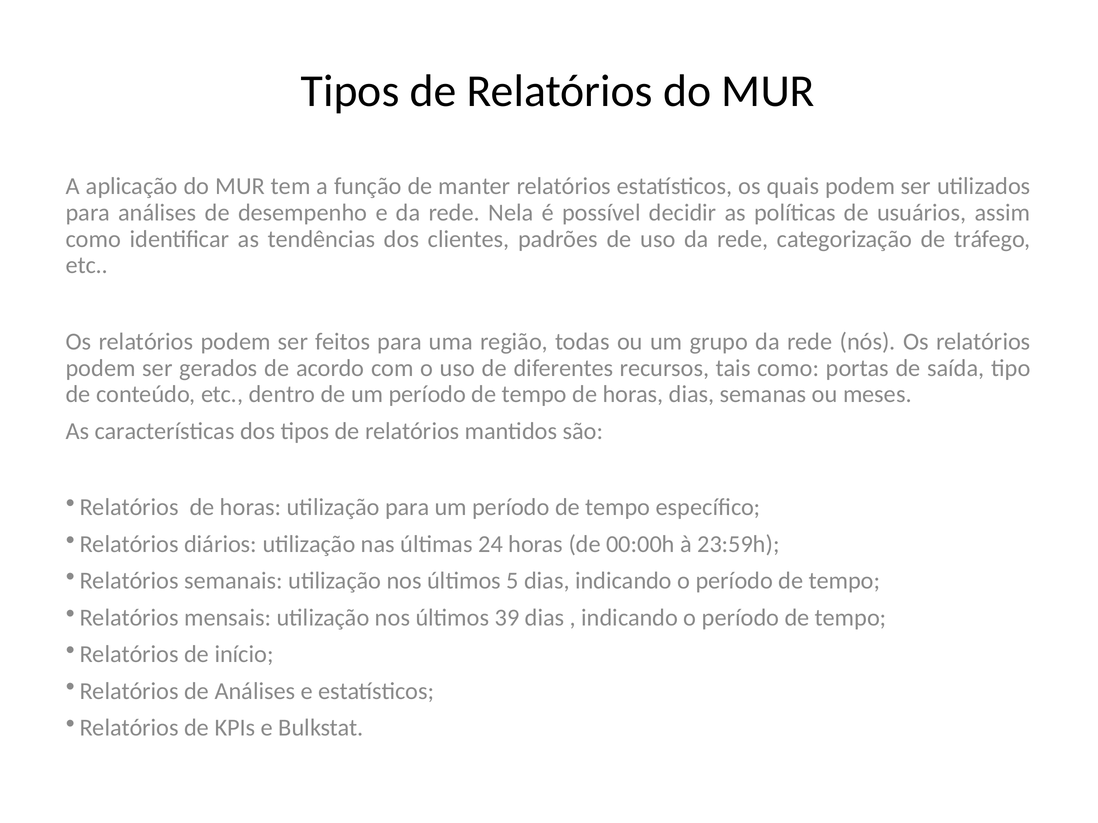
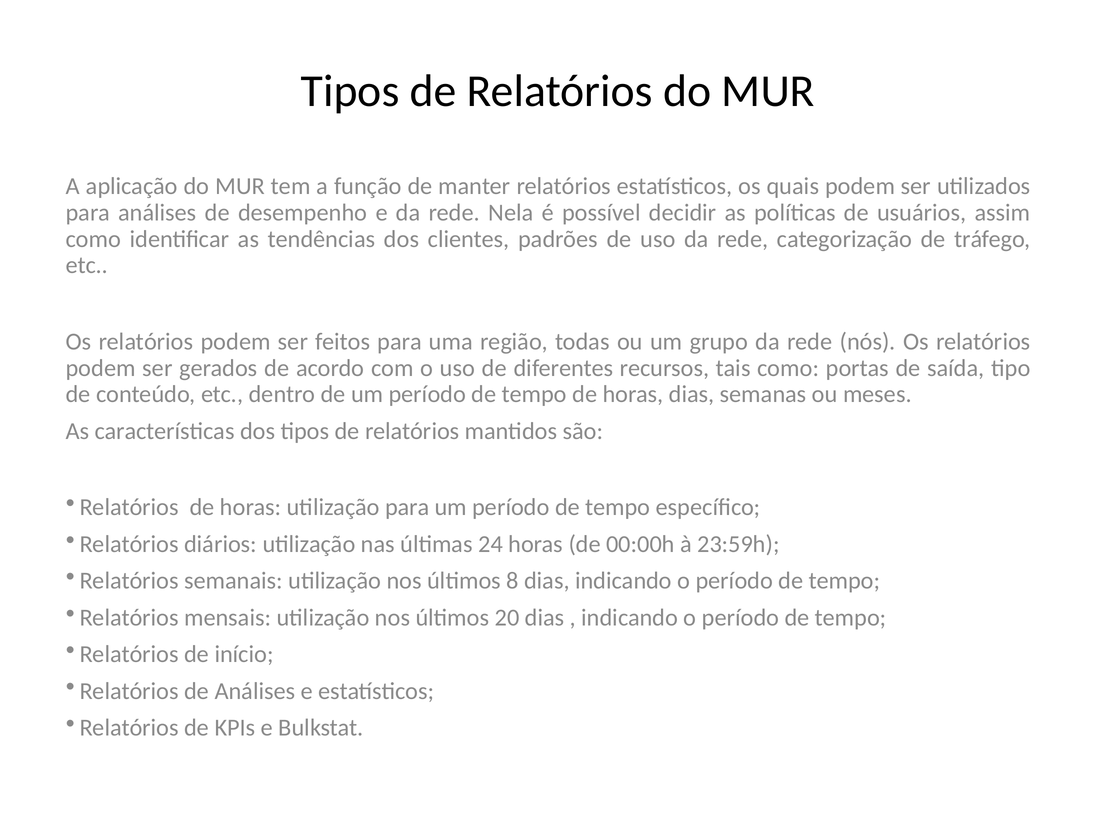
5: 5 -> 8
39: 39 -> 20
